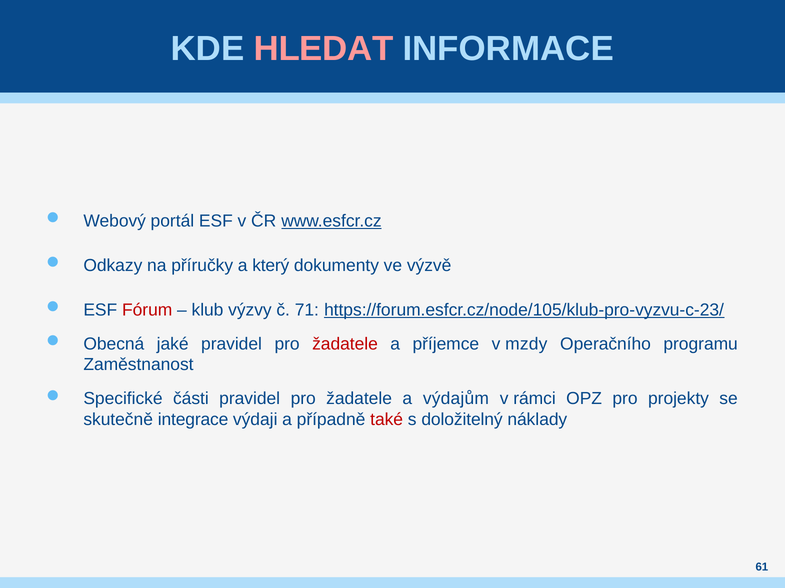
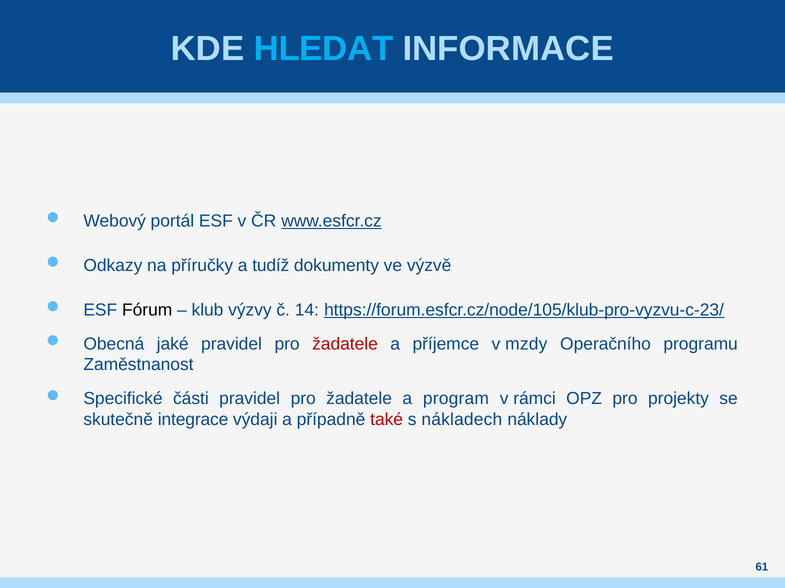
HLEDAT colour: pink -> light blue
který: který -> tudíž
Fórum colour: red -> black
71: 71 -> 14
výdajům: výdajům -> program
doložitelný: doložitelný -> nákladech
